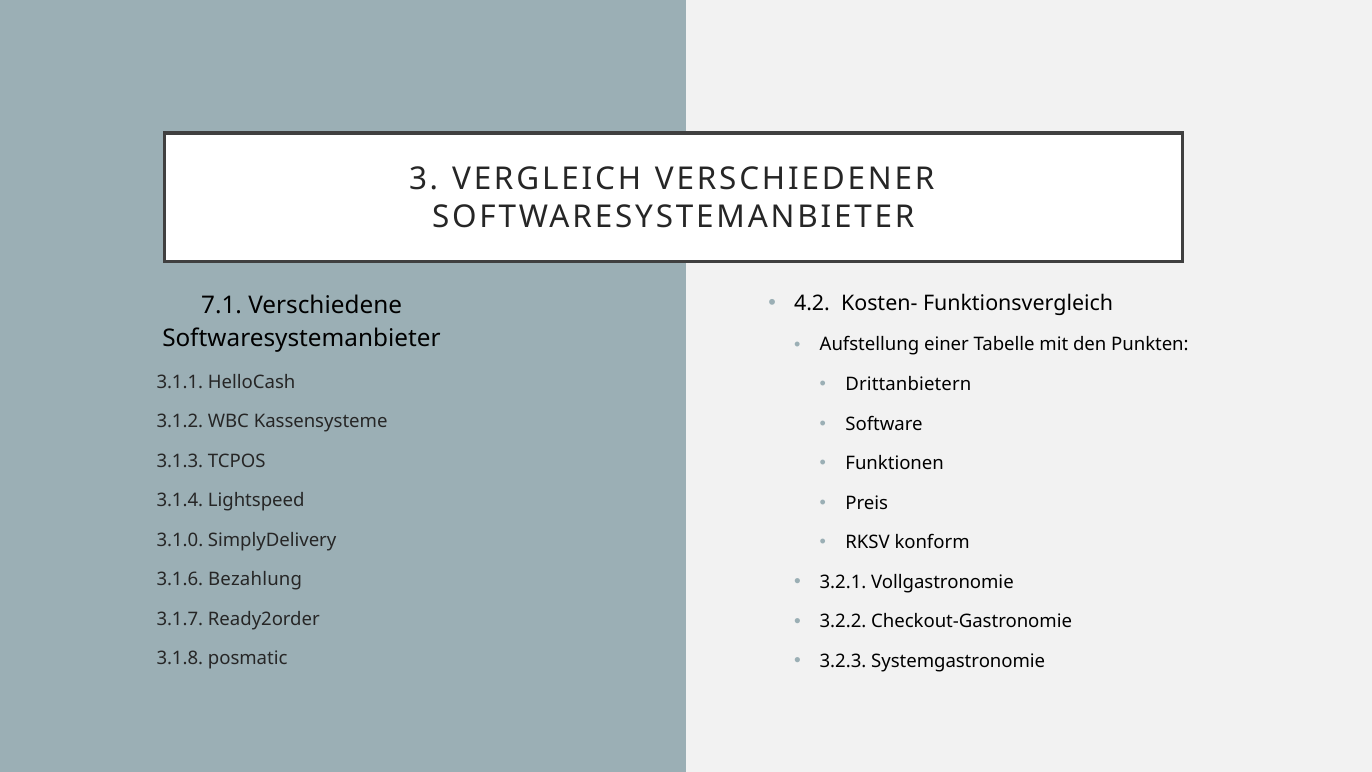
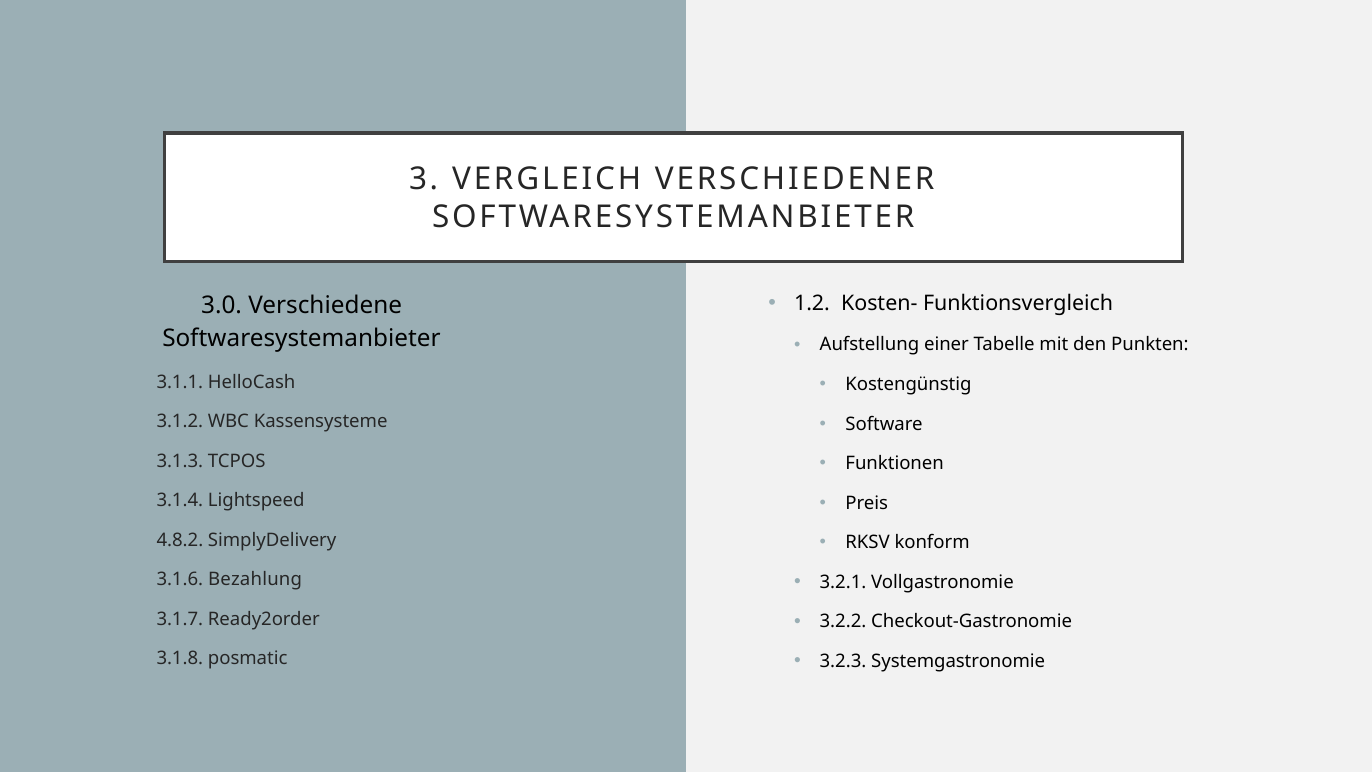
4.2: 4.2 -> 1.2
7.1: 7.1 -> 3.0
Drittanbietern: Drittanbietern -> Kostengünstig
3.1.0: 3.1.0 -> 4.8.2
